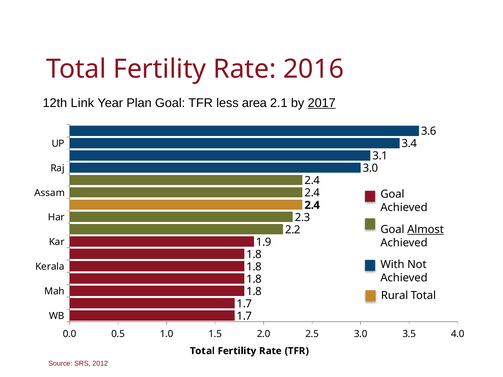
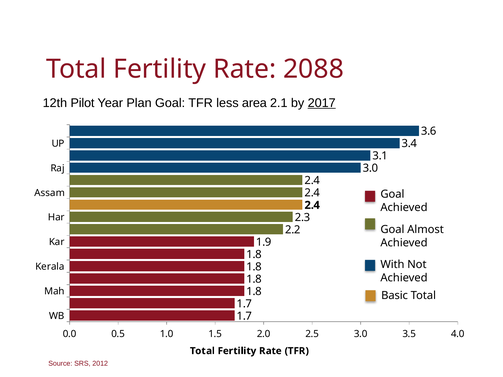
2016: 2016 -> 2088
Link: Link -> Pilot
Almost underline: present -> none
Rural: Rural -> Basic
